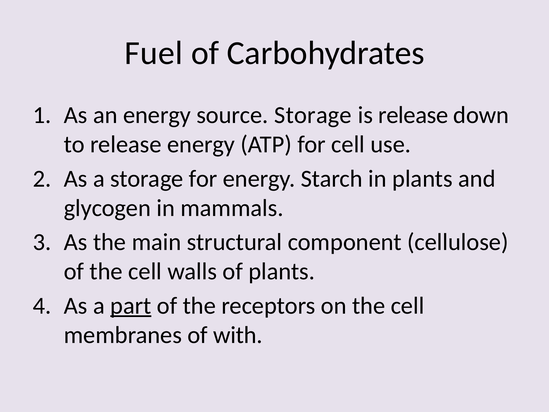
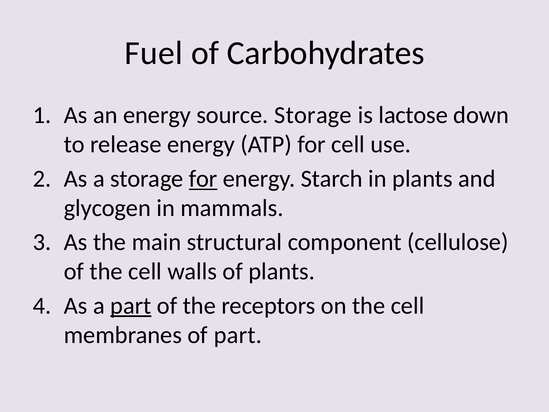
is release: release -> lactose
for at (203, 179) underline: none -> present
of with: with -> part
